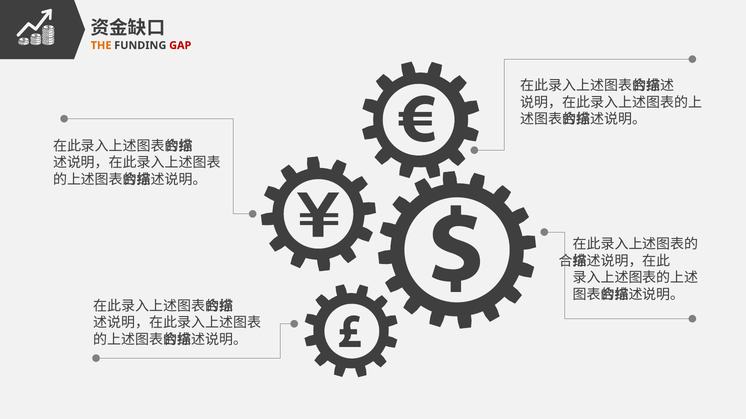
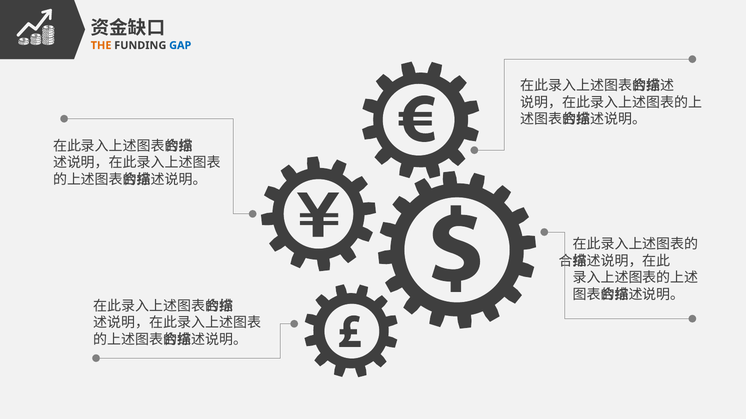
GAP colour: red -> blue
